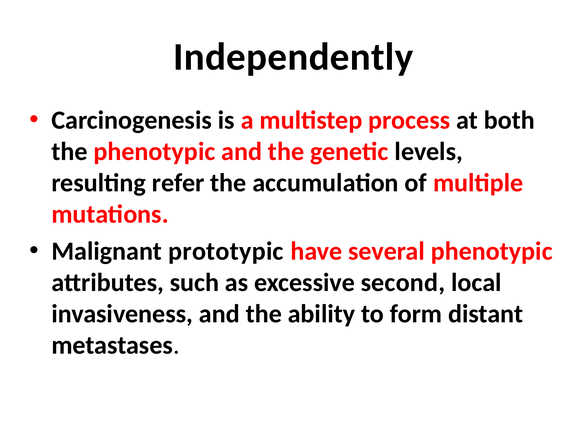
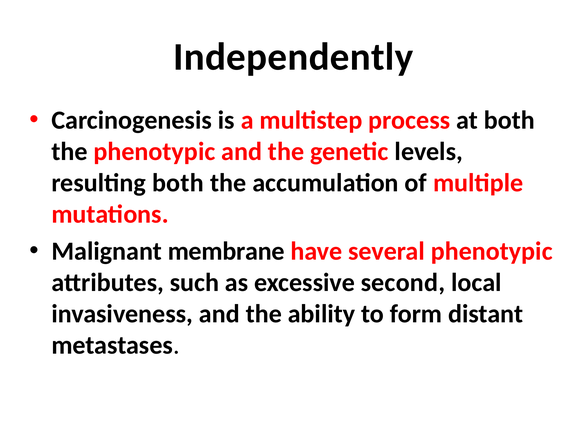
resulting refer: refer -> both
prototypic: prototypic -> membrane
